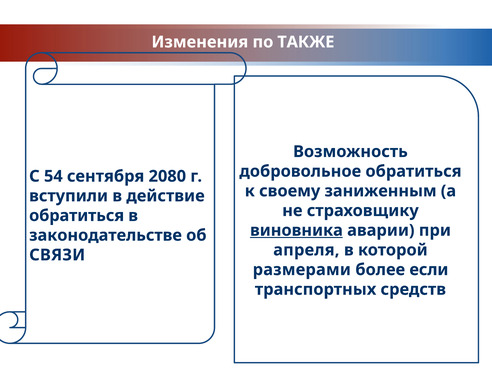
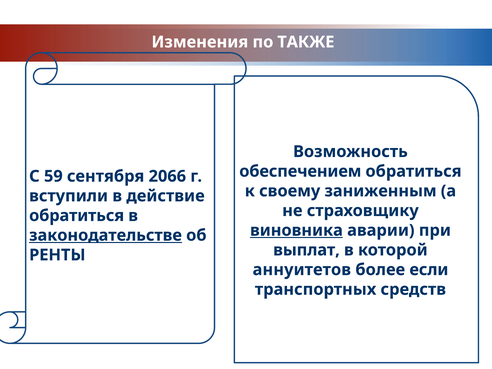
добровольное: добровольное -> обеспечением
54: 54 -> 59
2080: 2080 -> 2066
законодательстве underline: none -> present
апреля: апреля -> выплат
СВЯЗИ: СВЯЗИ -> РЕНТЫ
размерами: размерами -> аннуитетов
